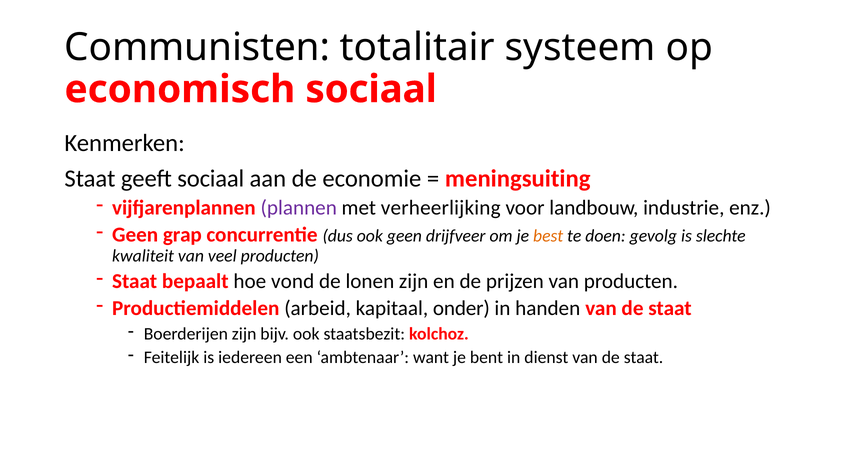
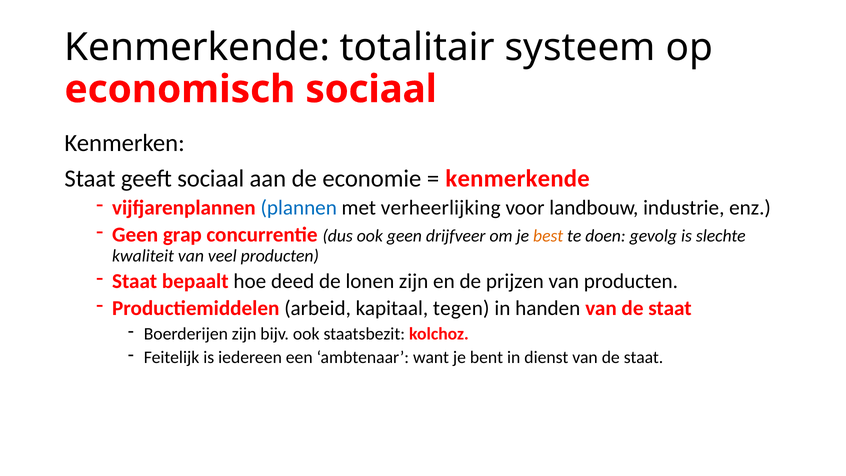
Communisten at (197, 47): Communisten -> Kenmerkende
meningsuiting at (518, 179): meningsuiting -> kenmerkende
plannen colour: purple -> blue
vond: vond -> deed
onder: onder -> tegen
